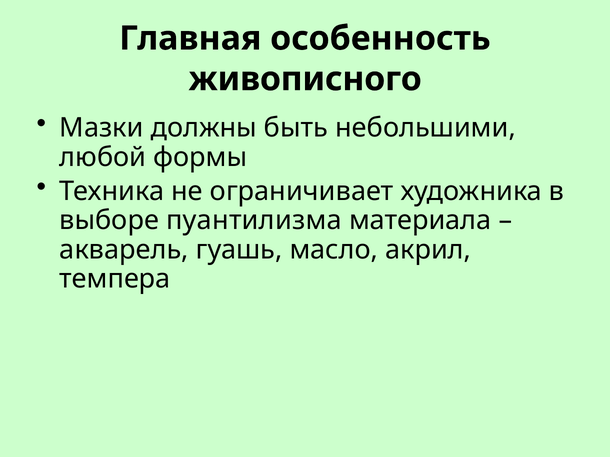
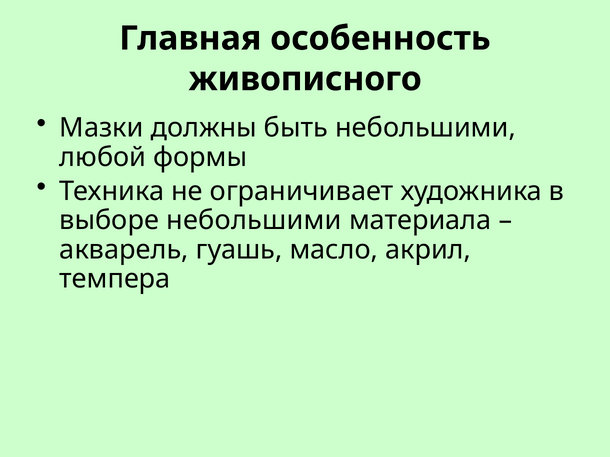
выборе пуантилизма: пуантилизма -> небольшими
